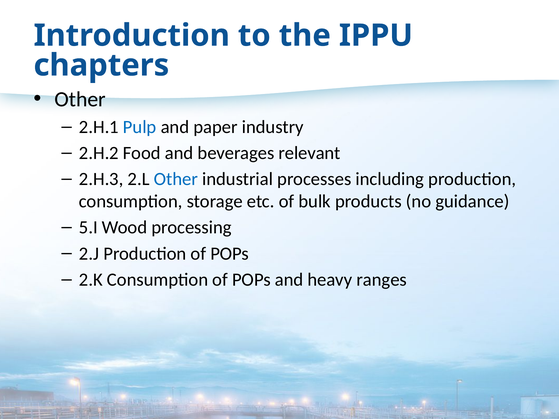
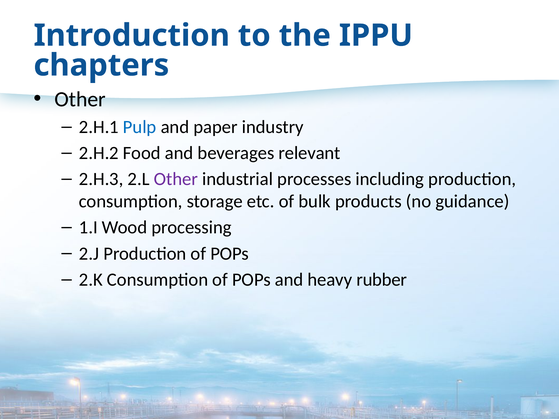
Other at (176, 179) colour: blue -> purple
5.I: 5.I -> 1.I
ranges: ranges -> rubber
